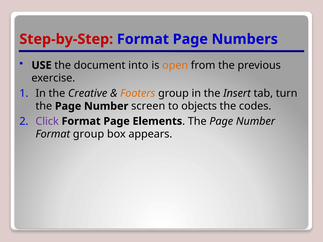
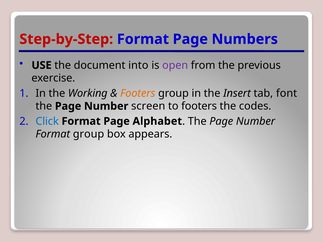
open colour: orange -> purple
Creative: Creative -> Working
turn: turn -> font
to objects: objects -> footers
Click colour: purple -> blue
Elements: Elements -> Alphabet
